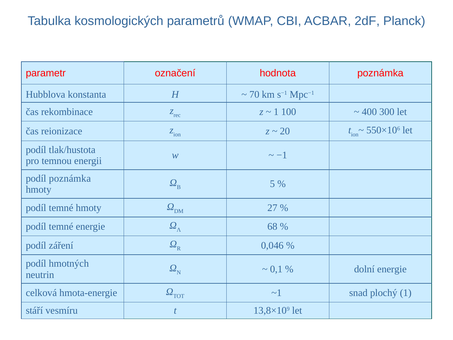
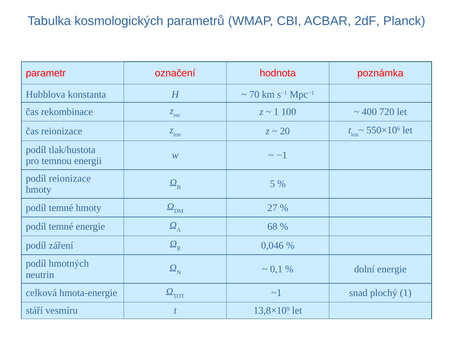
300: 300 -> 720
podíl poznámka: poznámka -> reionizace
